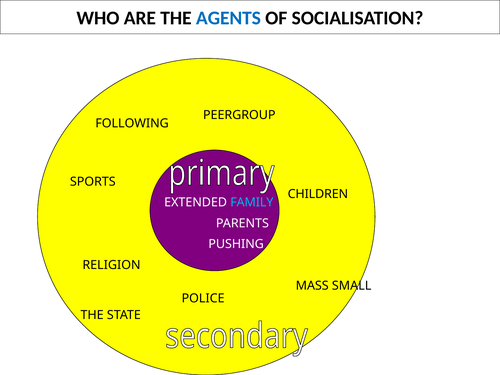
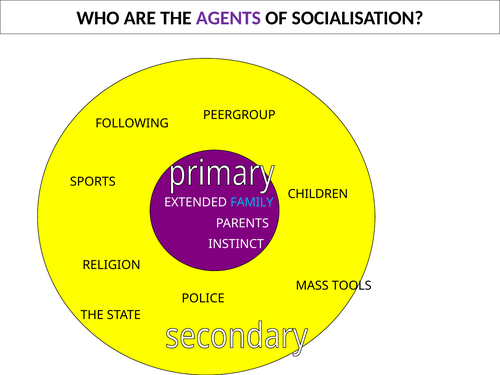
AGENTS colour: blue -> purple
PUSHING: PUSHING -> INSTINCT
SMALL: SMALL -> TOOLS
